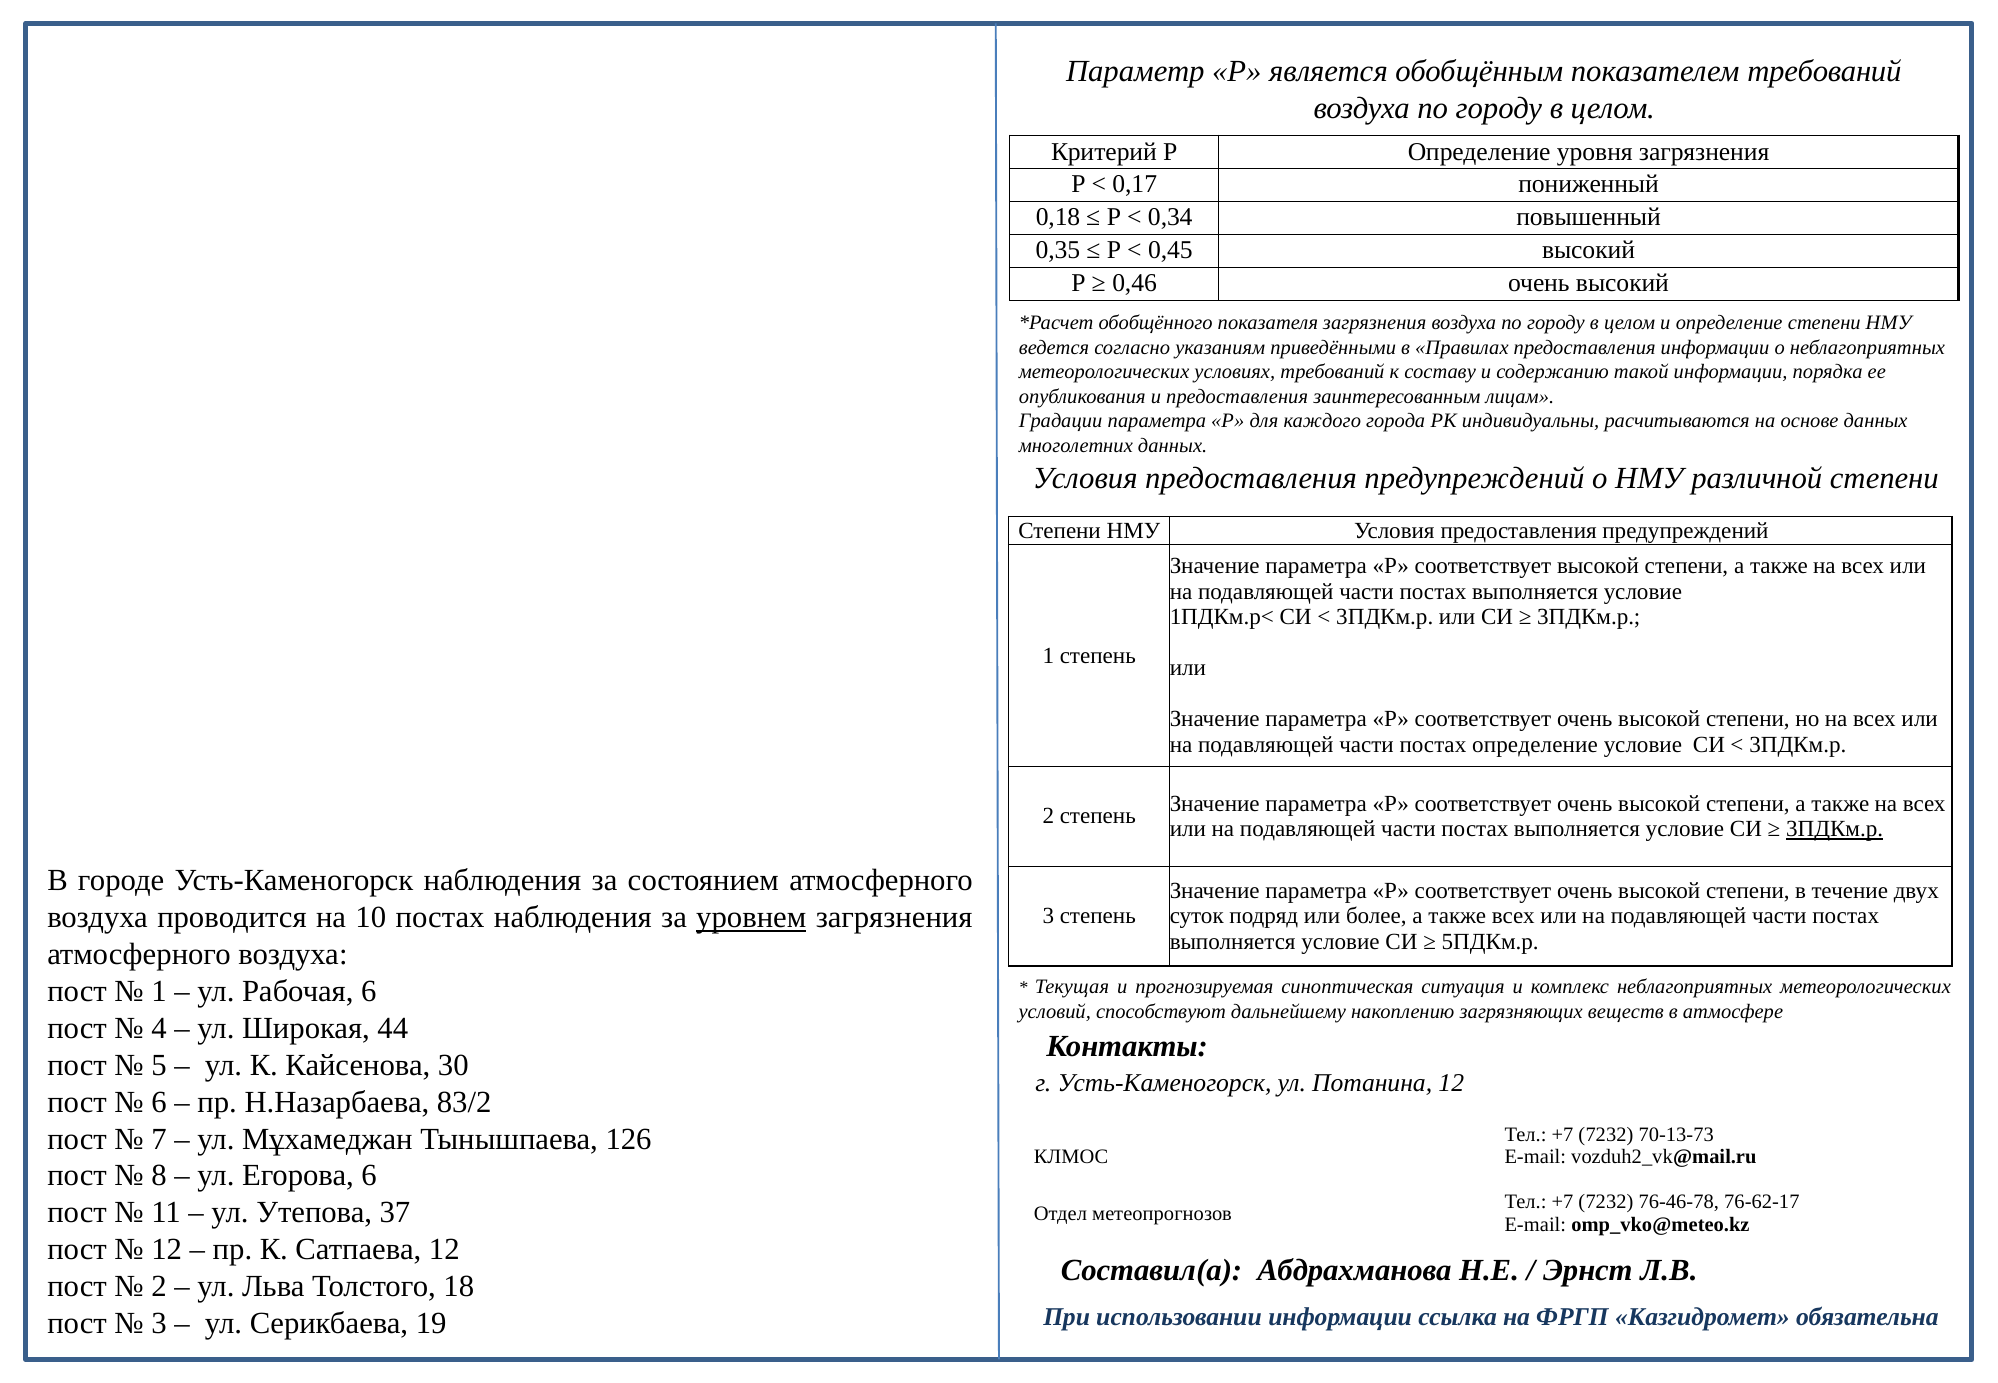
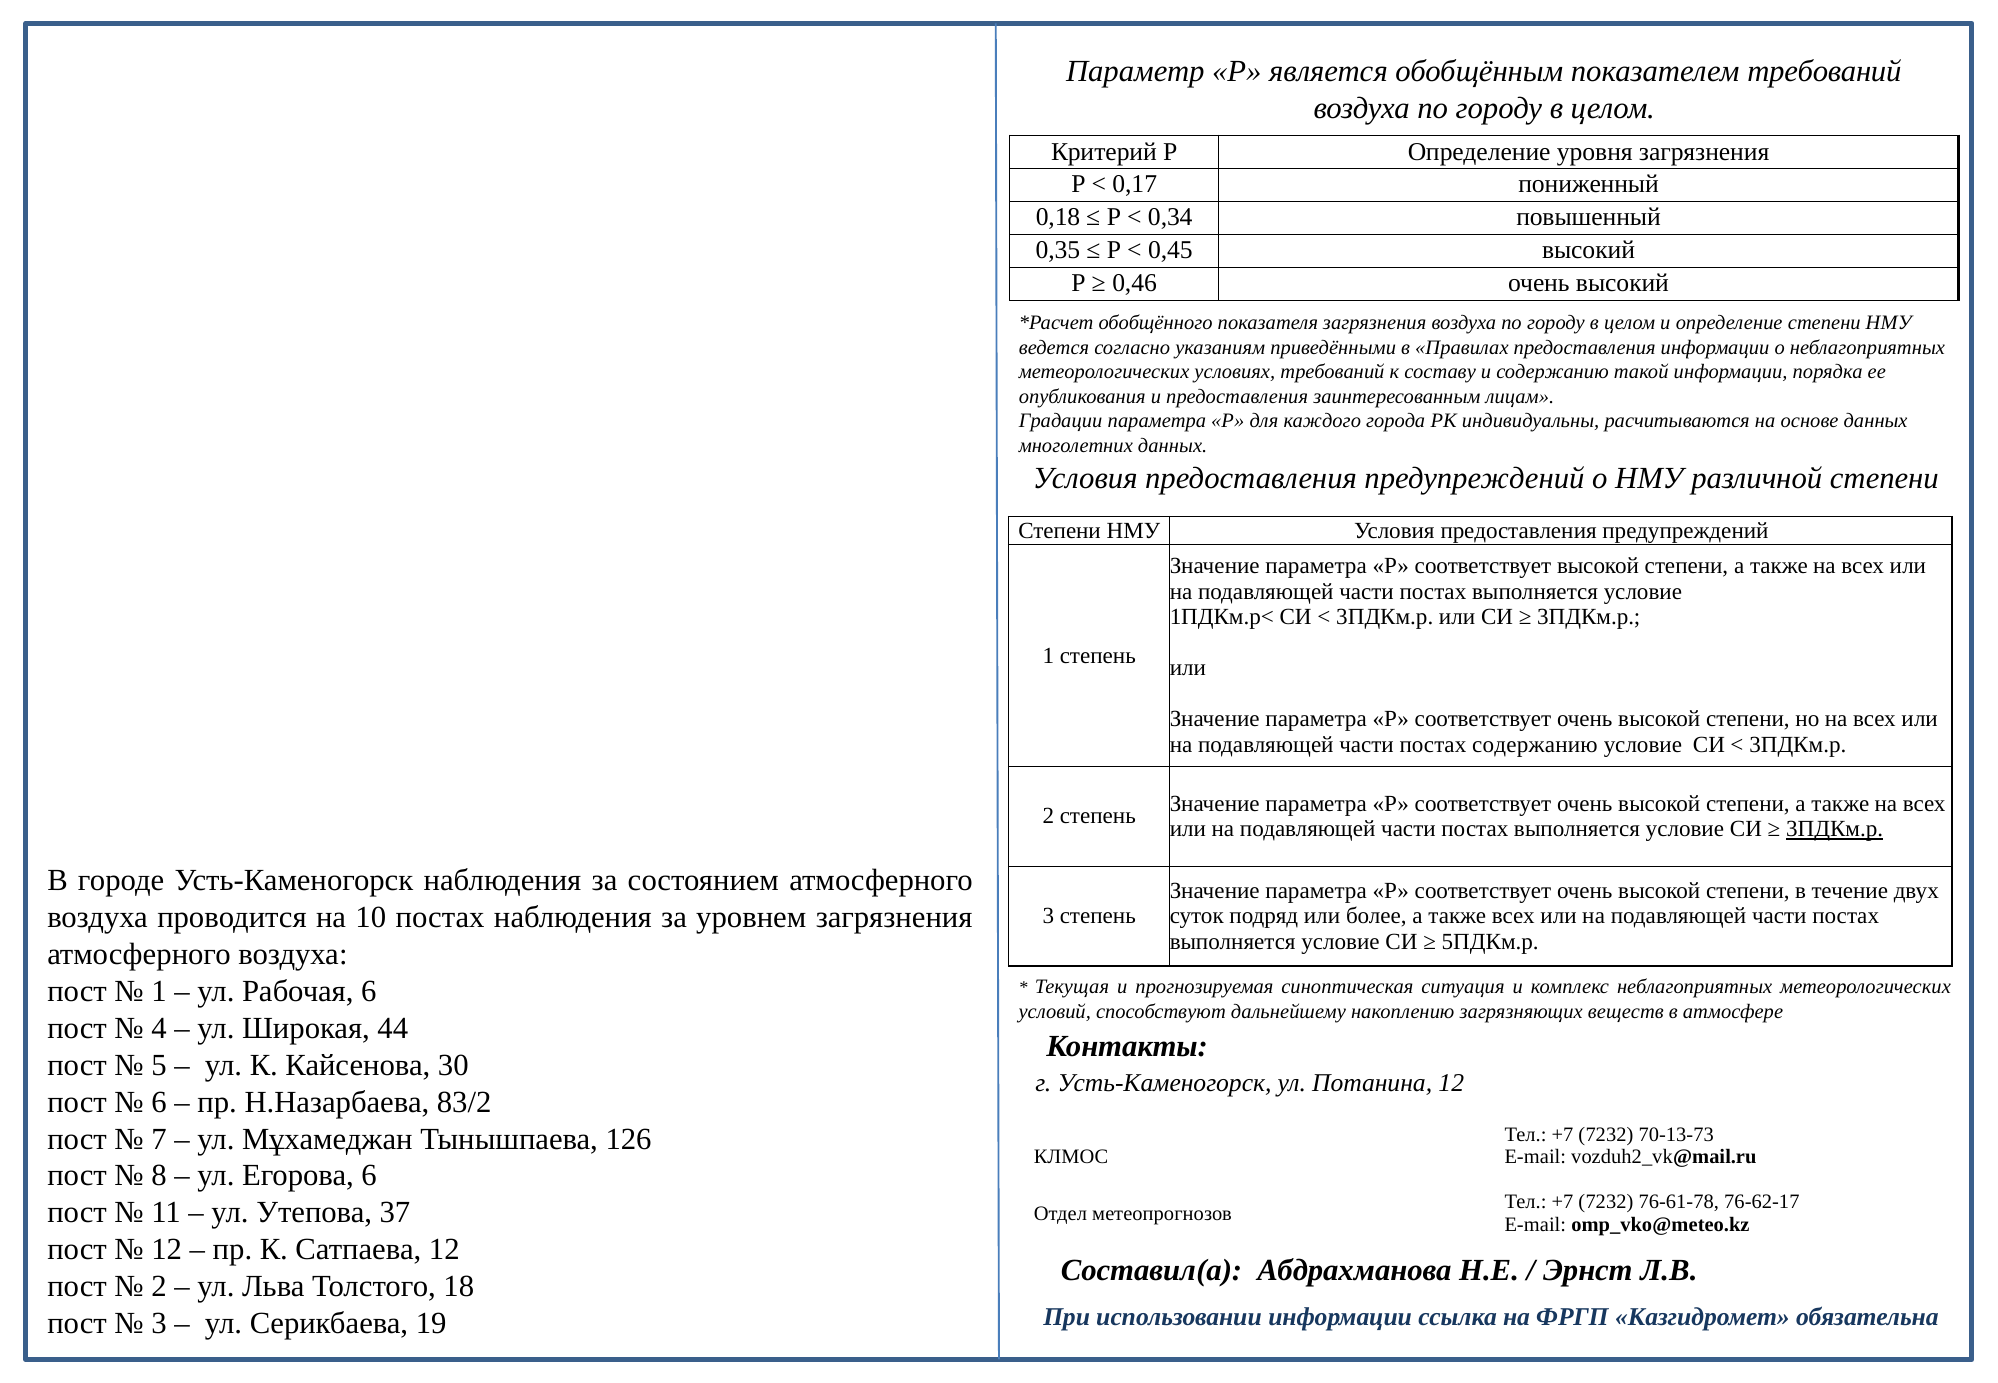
постах определение: определение -> содержанию
уровнем underline: present -> none
76-46-78: 76-46-78 -> 76-61-78
